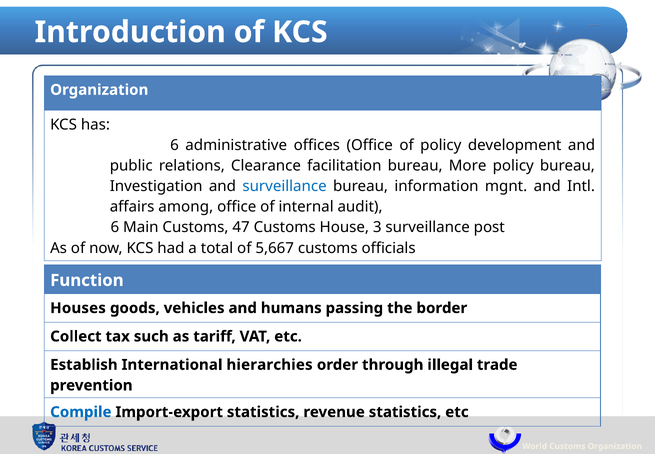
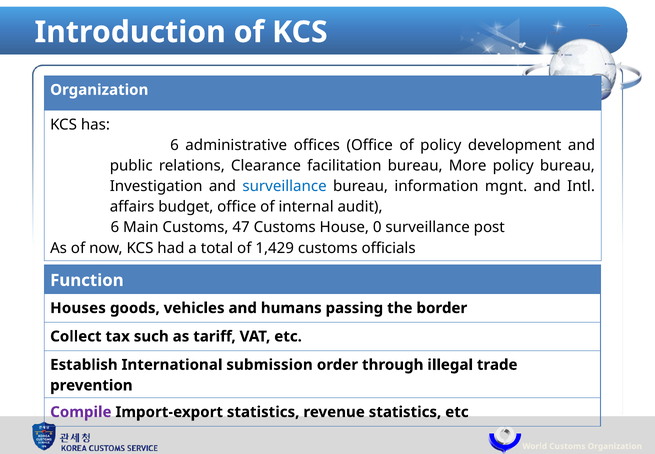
among: among -> budget
3: 3 -> 0
5,667: 5,667 -> 1,429
hierarchies: hierarchies -> submission
Compile colour: blue -> purple
